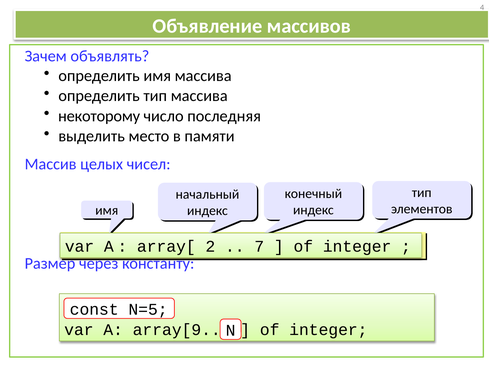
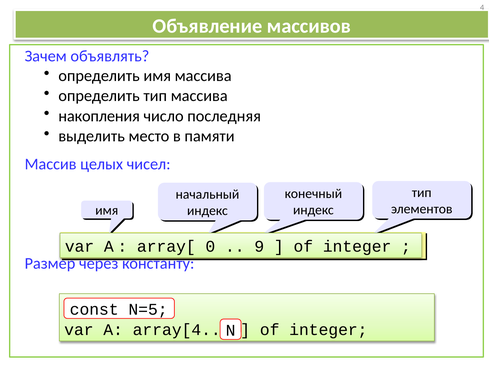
некоторому: некоторому -> накопления
2: 2 -> 0
7: 7 -> 9
array[9: array[9 -> array[4
